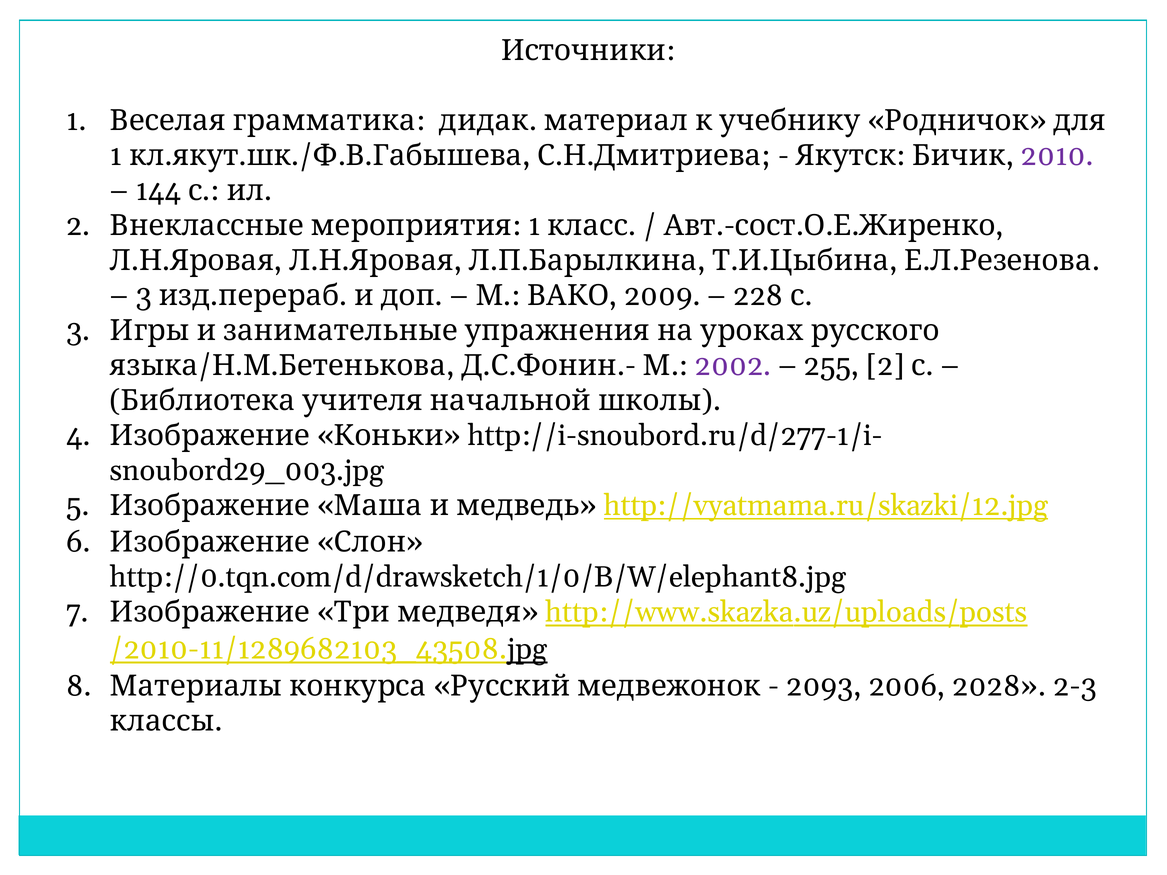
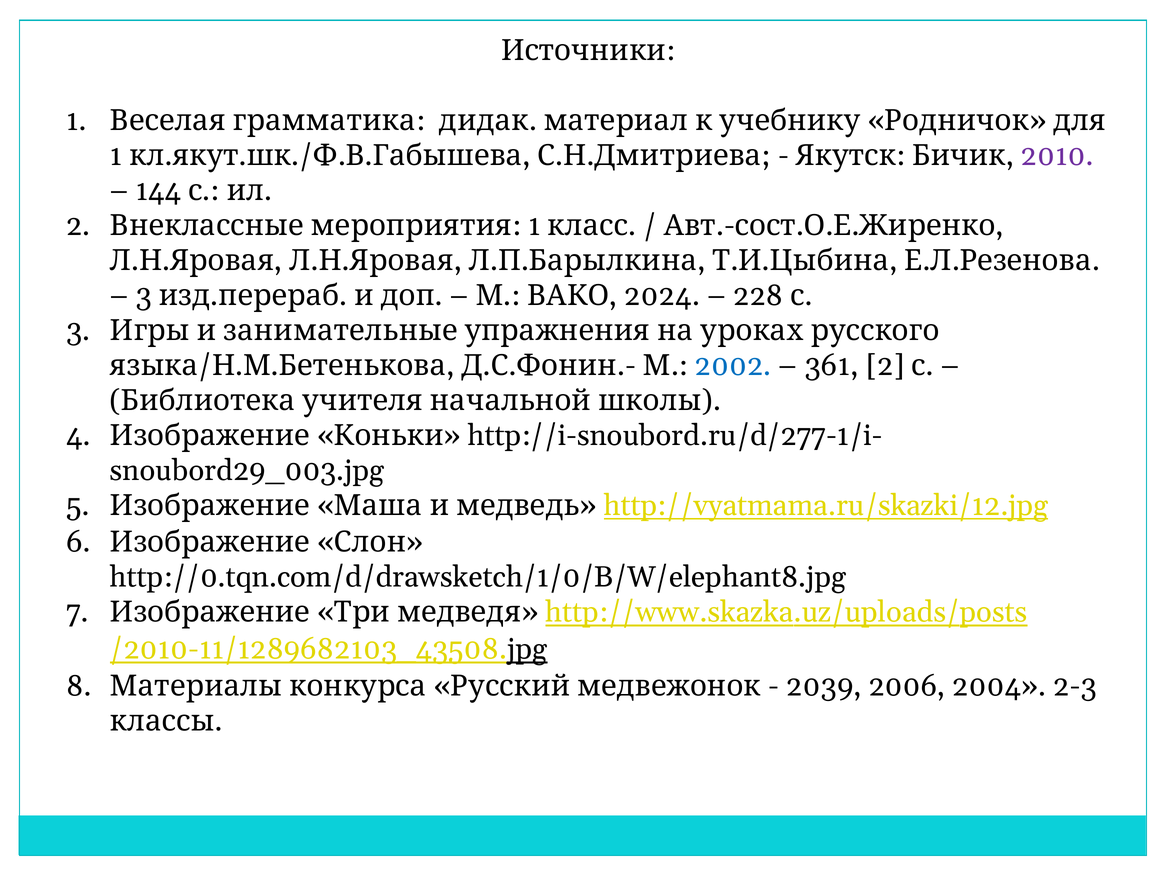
2009: 2009 -> 2024
2002 colour: purple -> blue
255: 255 -> 361
2093: 2093 -> 2039
2028: 2028 -> 2004
